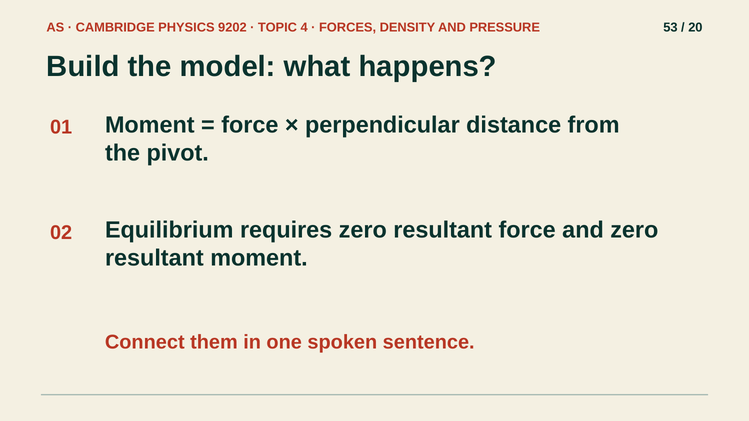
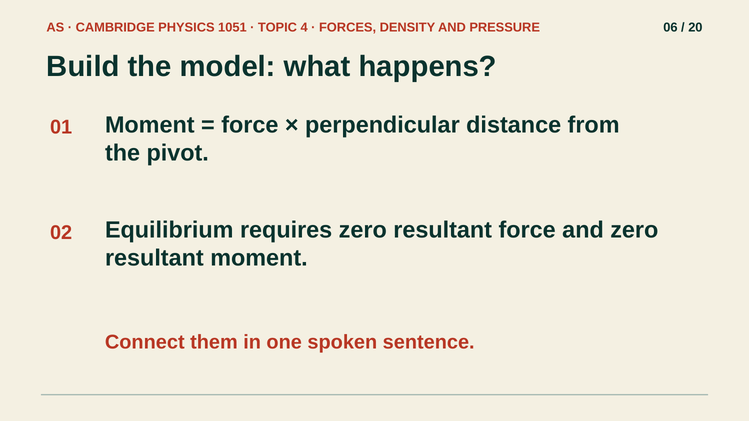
9202: 9202 -> 1051
53: 53 -> 06
